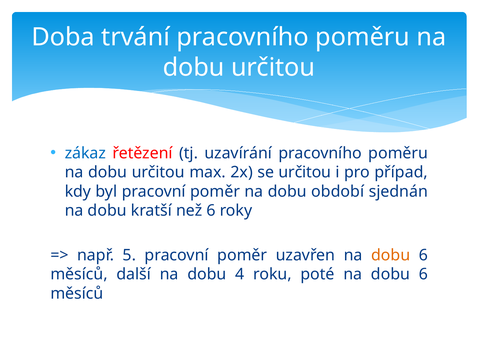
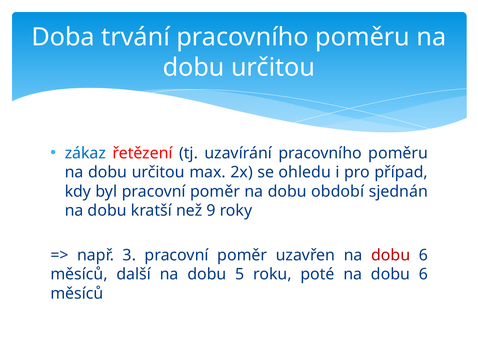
se určitou: určitou -> ohledu
než 6: 6 -> 9
5: 5 -> 3
dobu at (391, 255) colour: orange -> red
4: 4 -> 5
